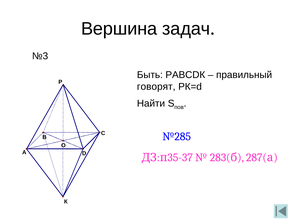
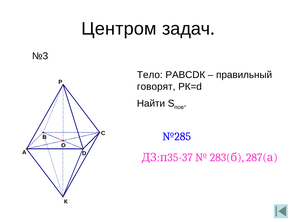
Вершина: Вершина -> Центром
Быть: Быть -> Тело
